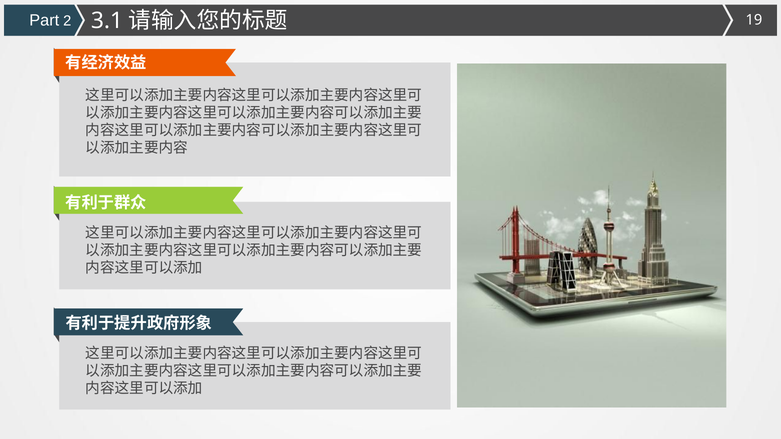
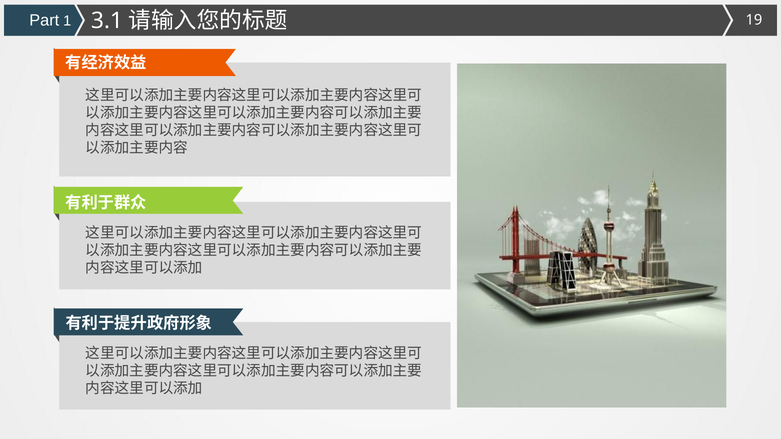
2: 2 -> 1
